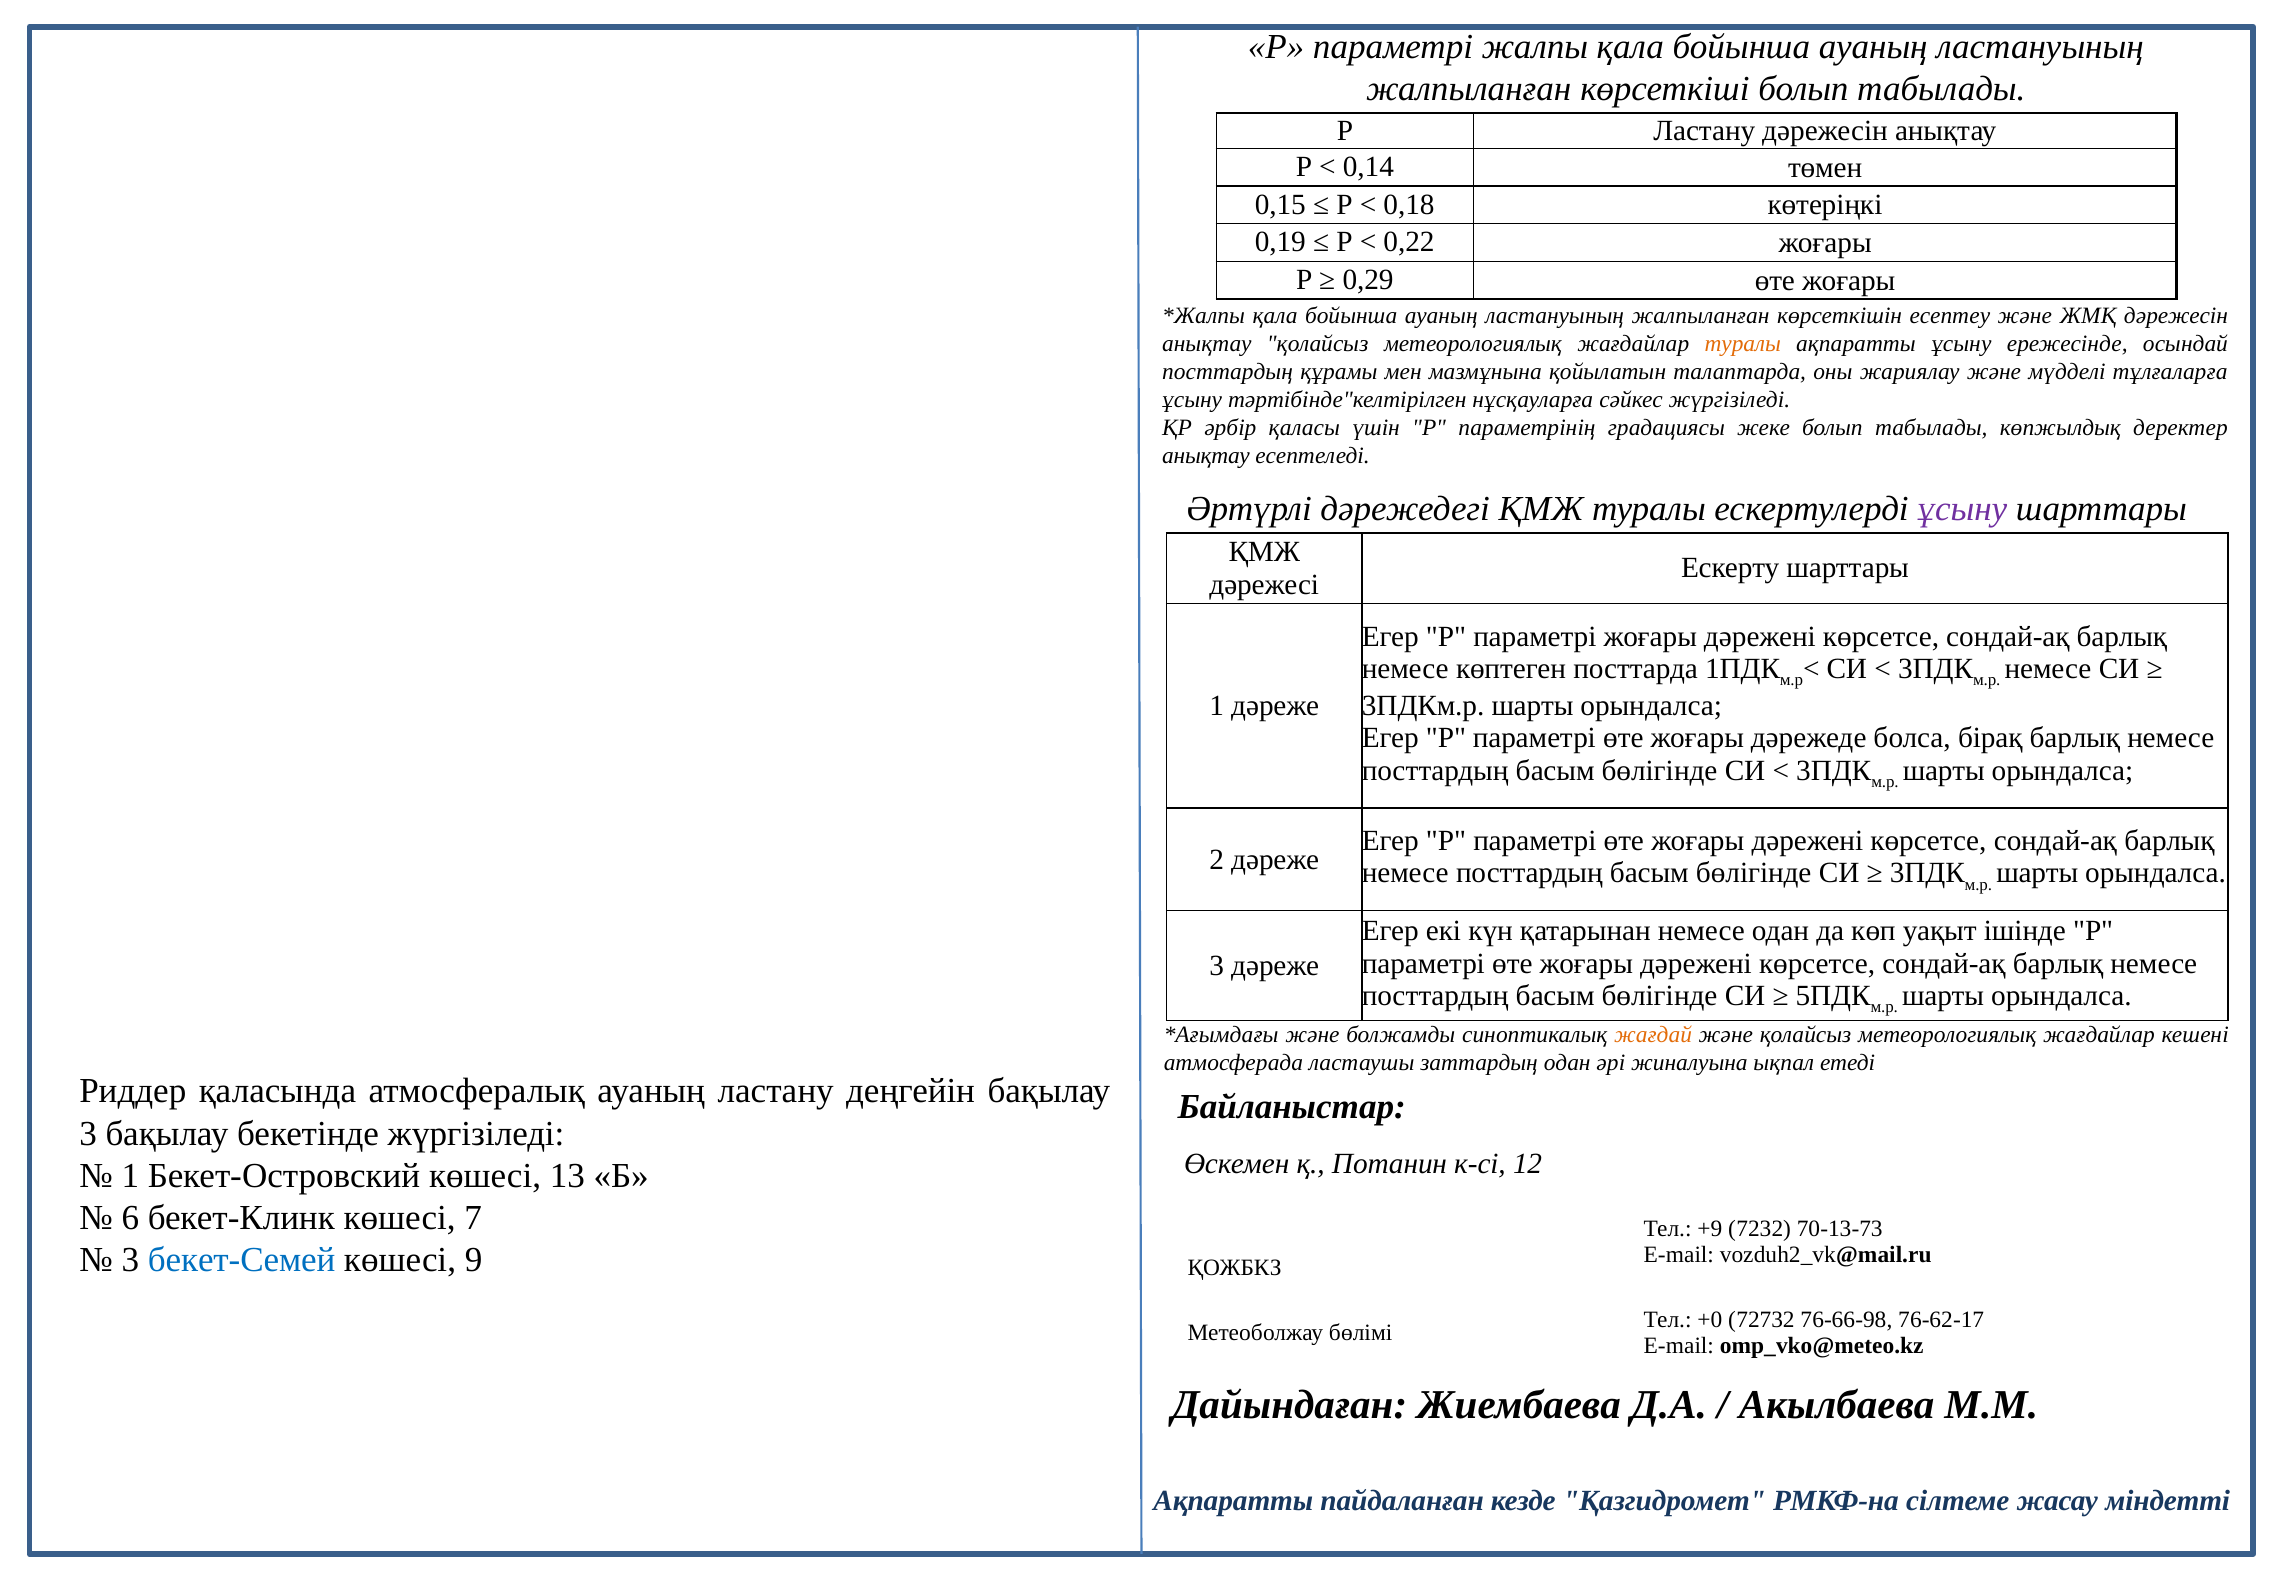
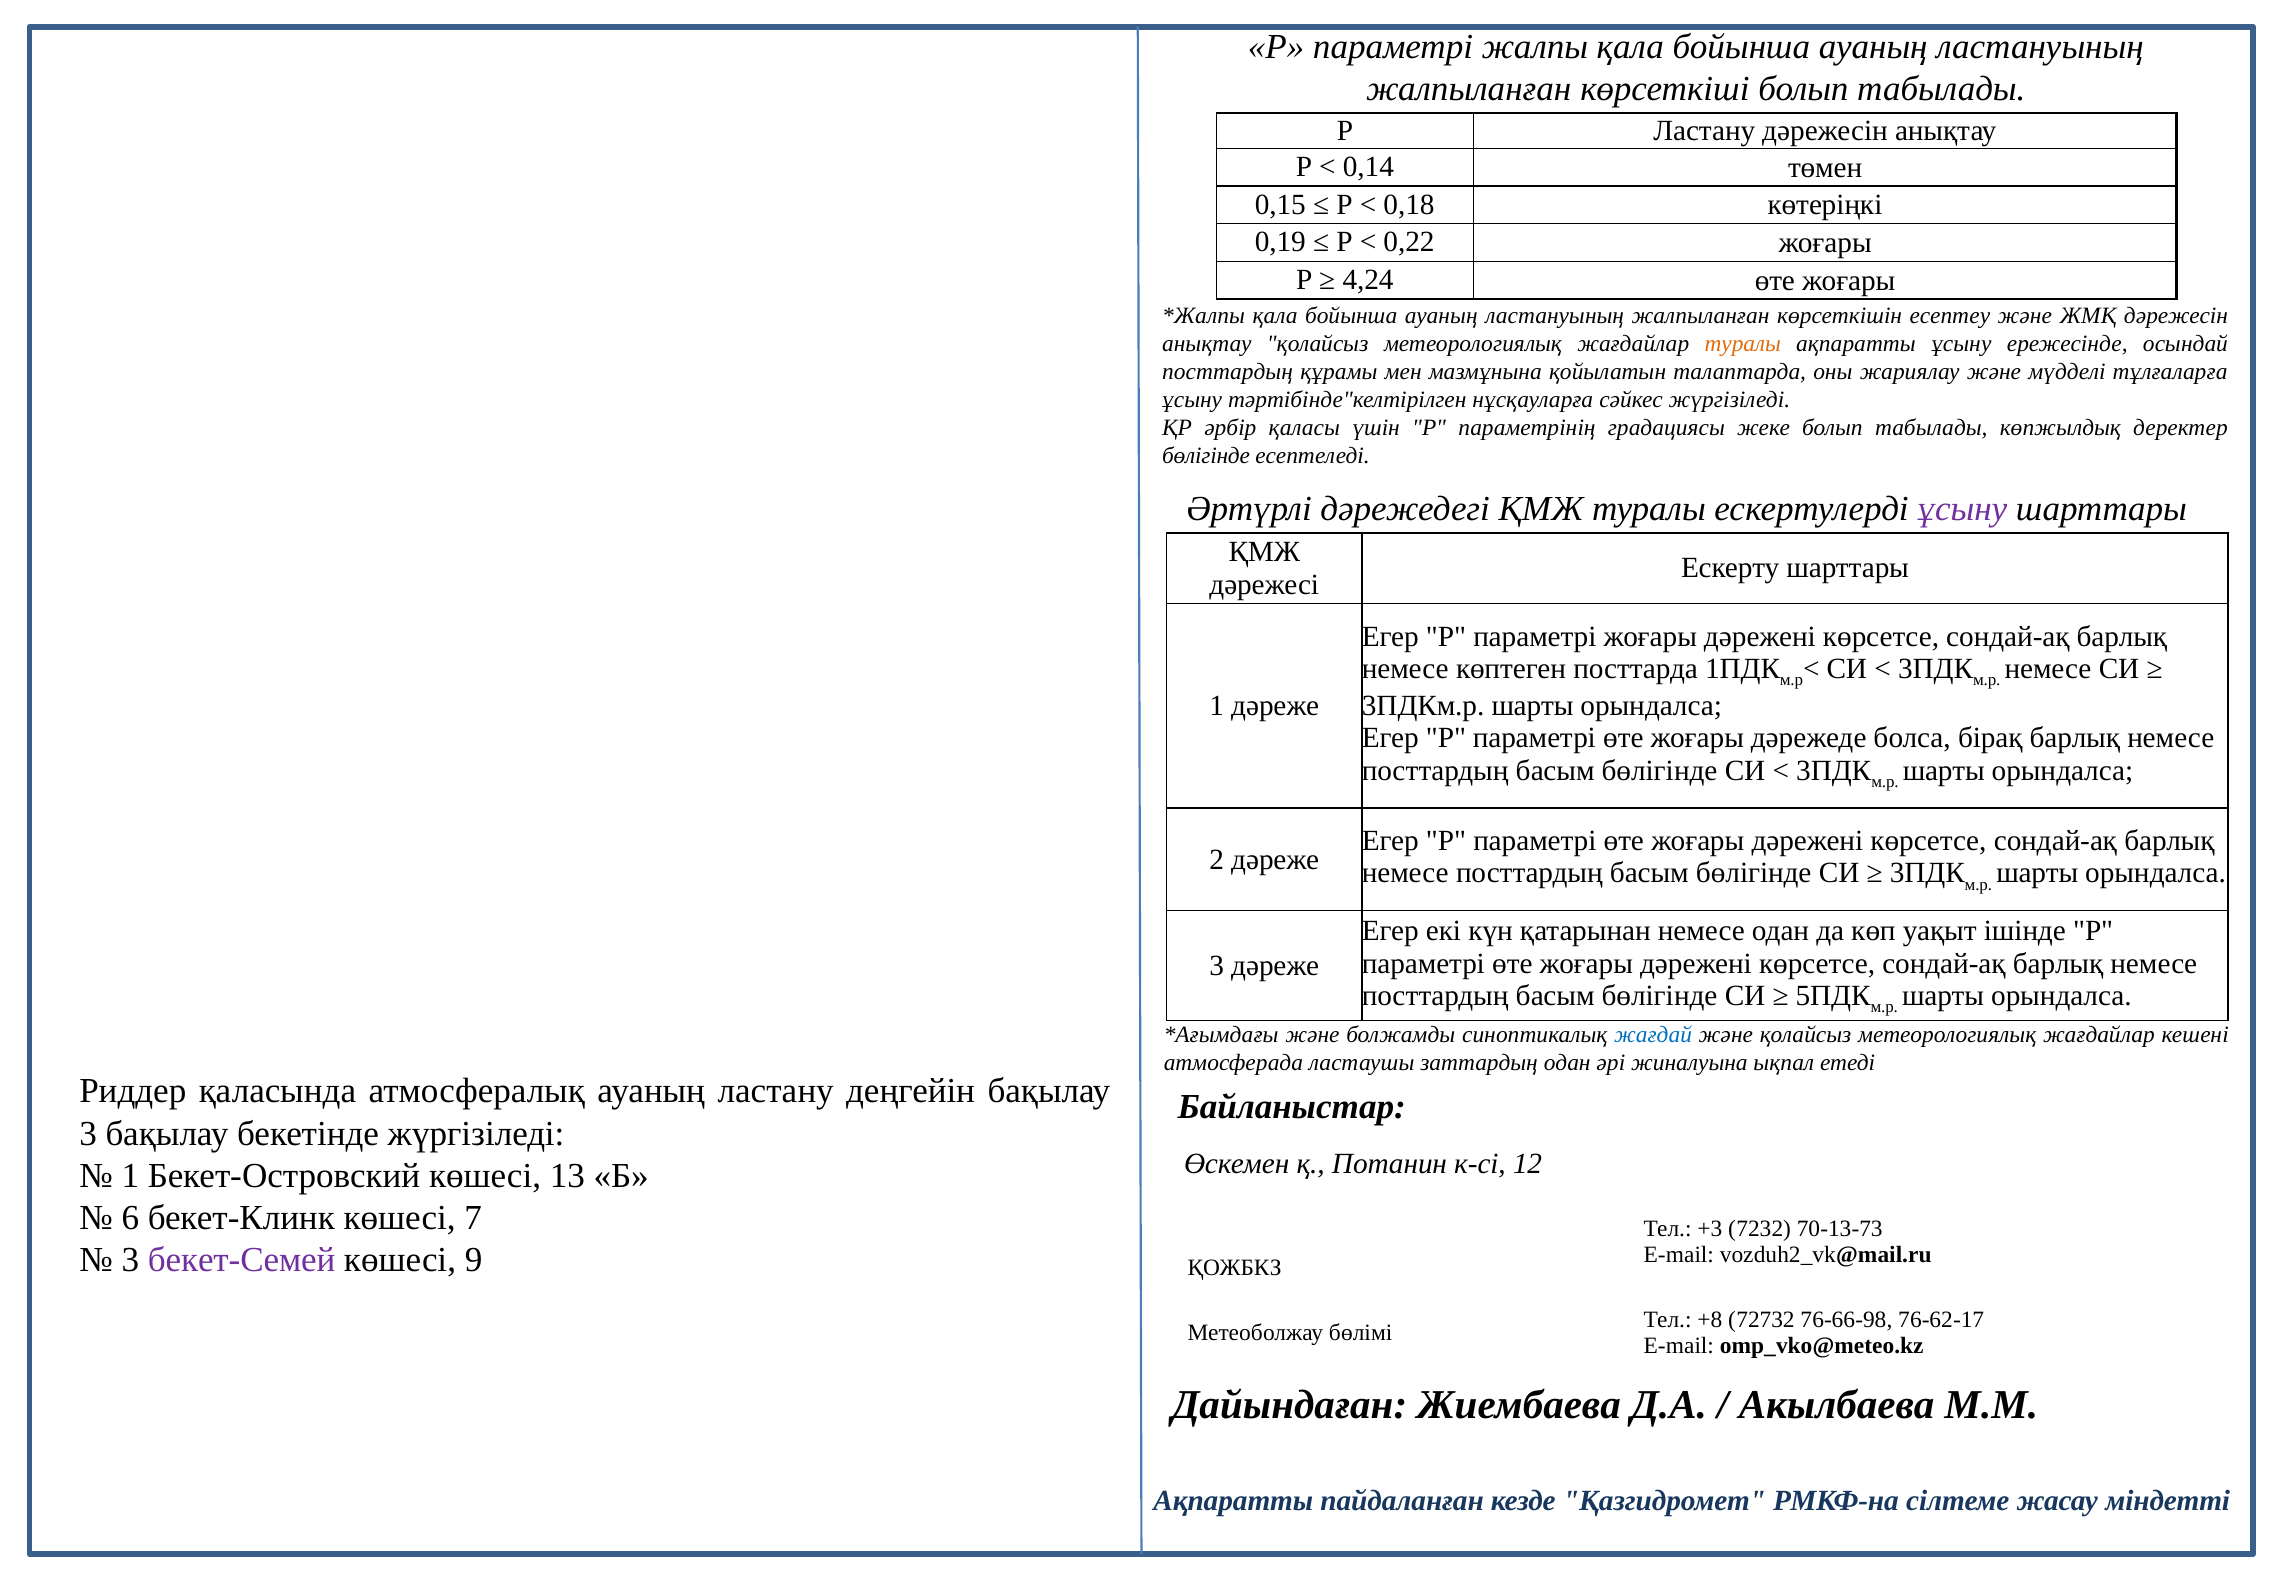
0,29: 0,29 -> 4,24
анықтау at (1206, 455): анықтау -> бөлігінде
жағдай colour: orange -> blue
+9: +9 -> +3
бекет-Семей colour: blue -> purple
+0: +0 -> +8
